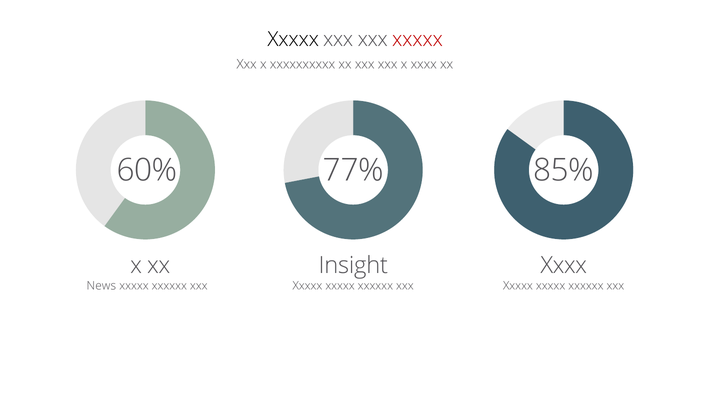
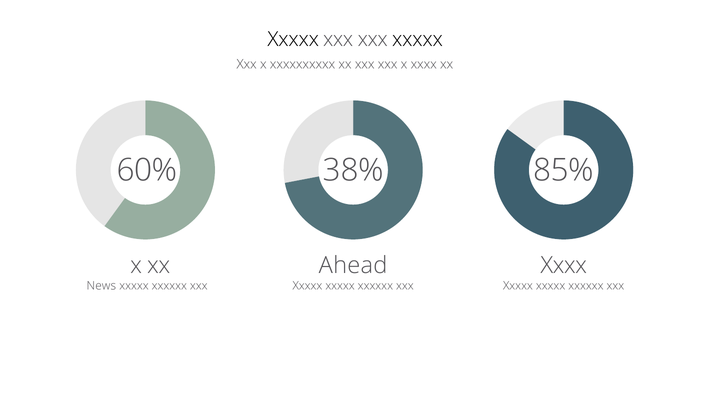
xxxxx at (417, 40) colour: red -> black
77%: 77% -> 38%
Insight: Insight -> Ahead
